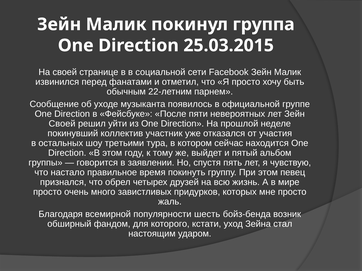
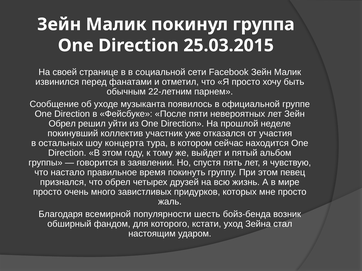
Своей at (62, 124): Своей -> Обрел
третьими: третьими -> концерта
